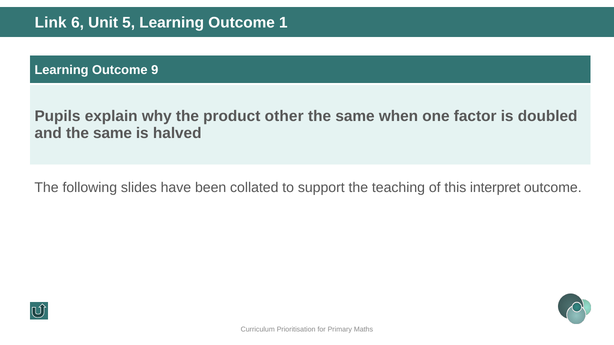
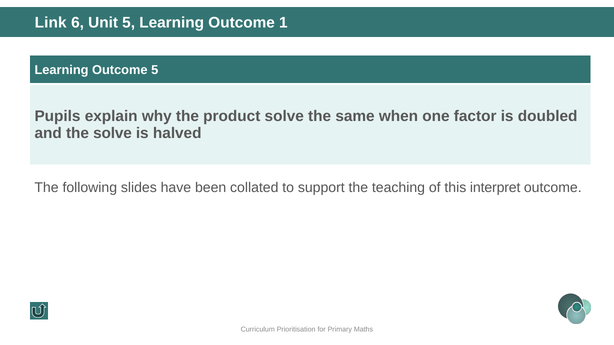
Outcome 9: 9 -> 5
product other: other -> solve
and the same: same -> solve
